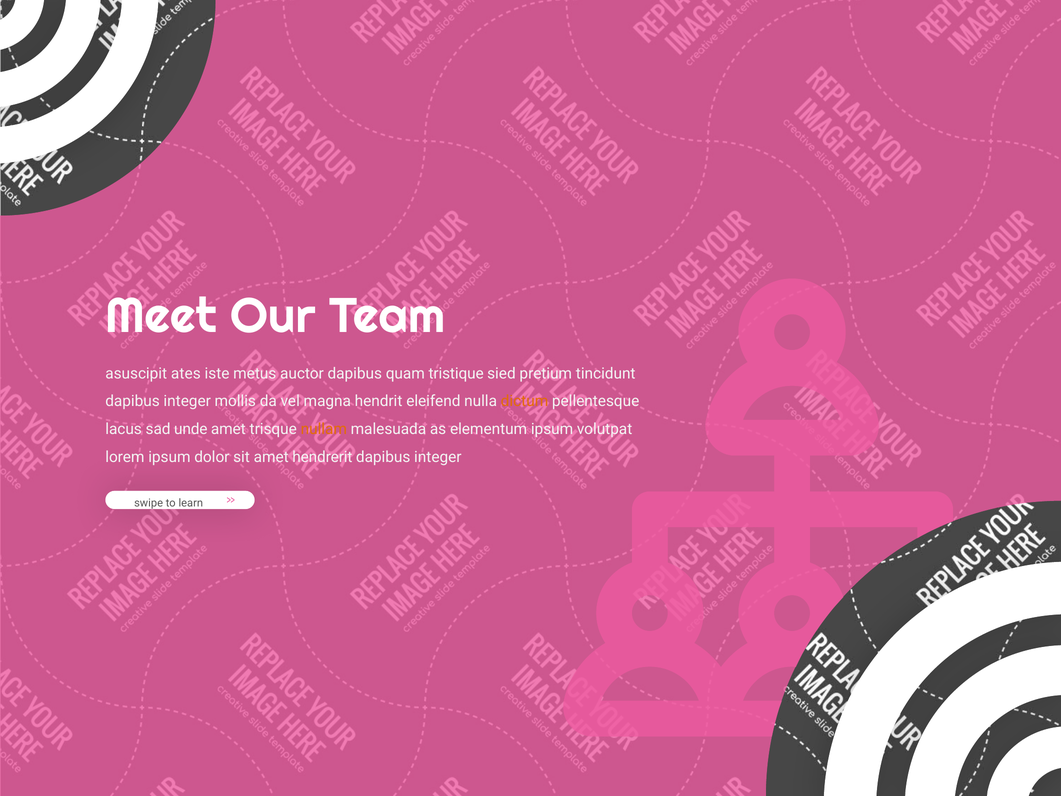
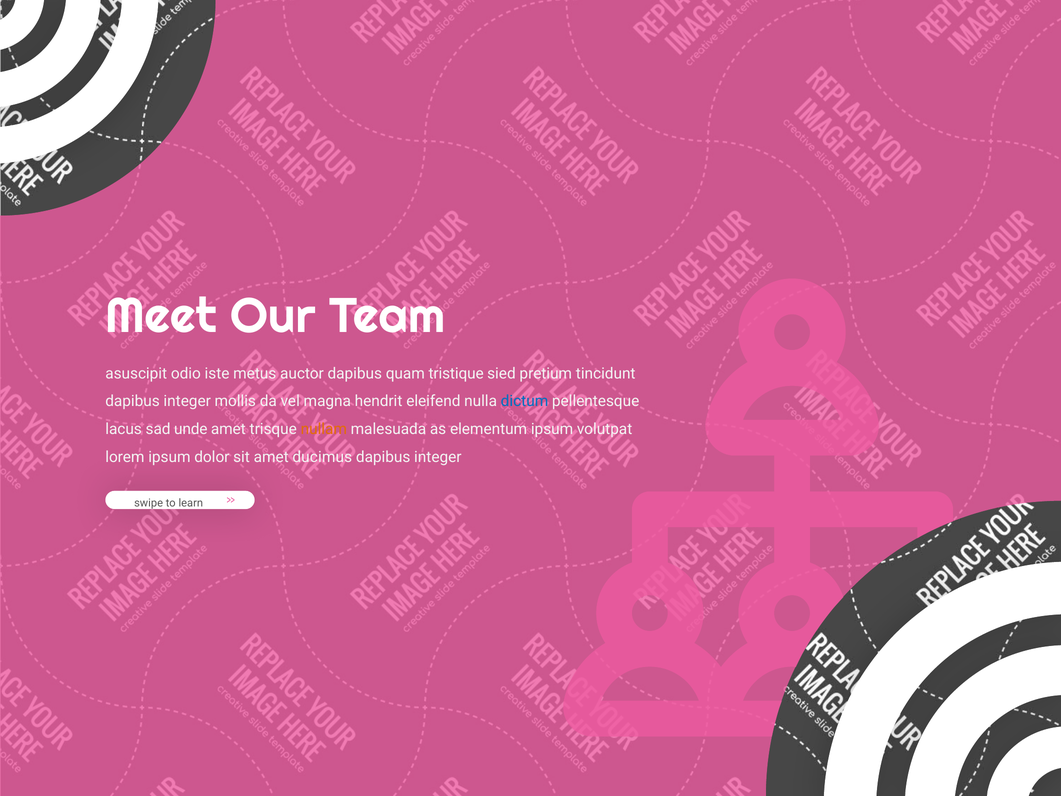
ates: ates -> odio
dictum colour: orange -> blue
hendrerit: hendrerit -> ducimus
